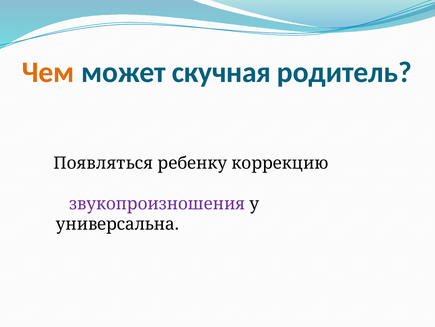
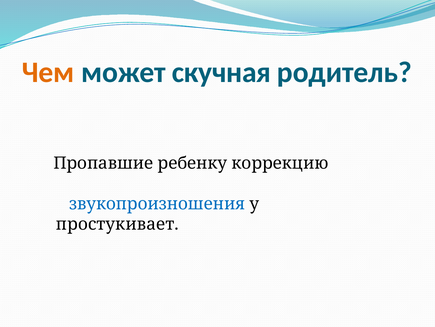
Появляться: Появляться -> Пропавшие
звукопроизношения colour: purple -> blue
универсальна: универсальна -> простукивает
